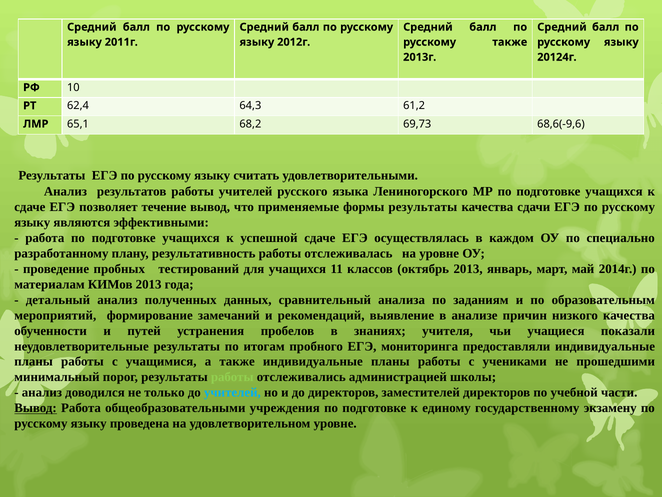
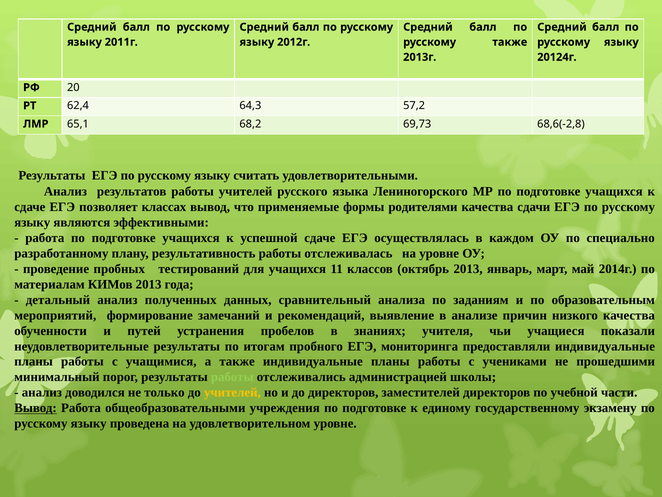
10: 10 -> 20
61,2: 61,2 -> 57,2
68,6(-9,6: 68,6(-9,6 -> 68,6(-2,8
течение: течение -> классах
формы результаты: результаты -> родителями
учителей at (232, 392) colour: light blue -> yellow
